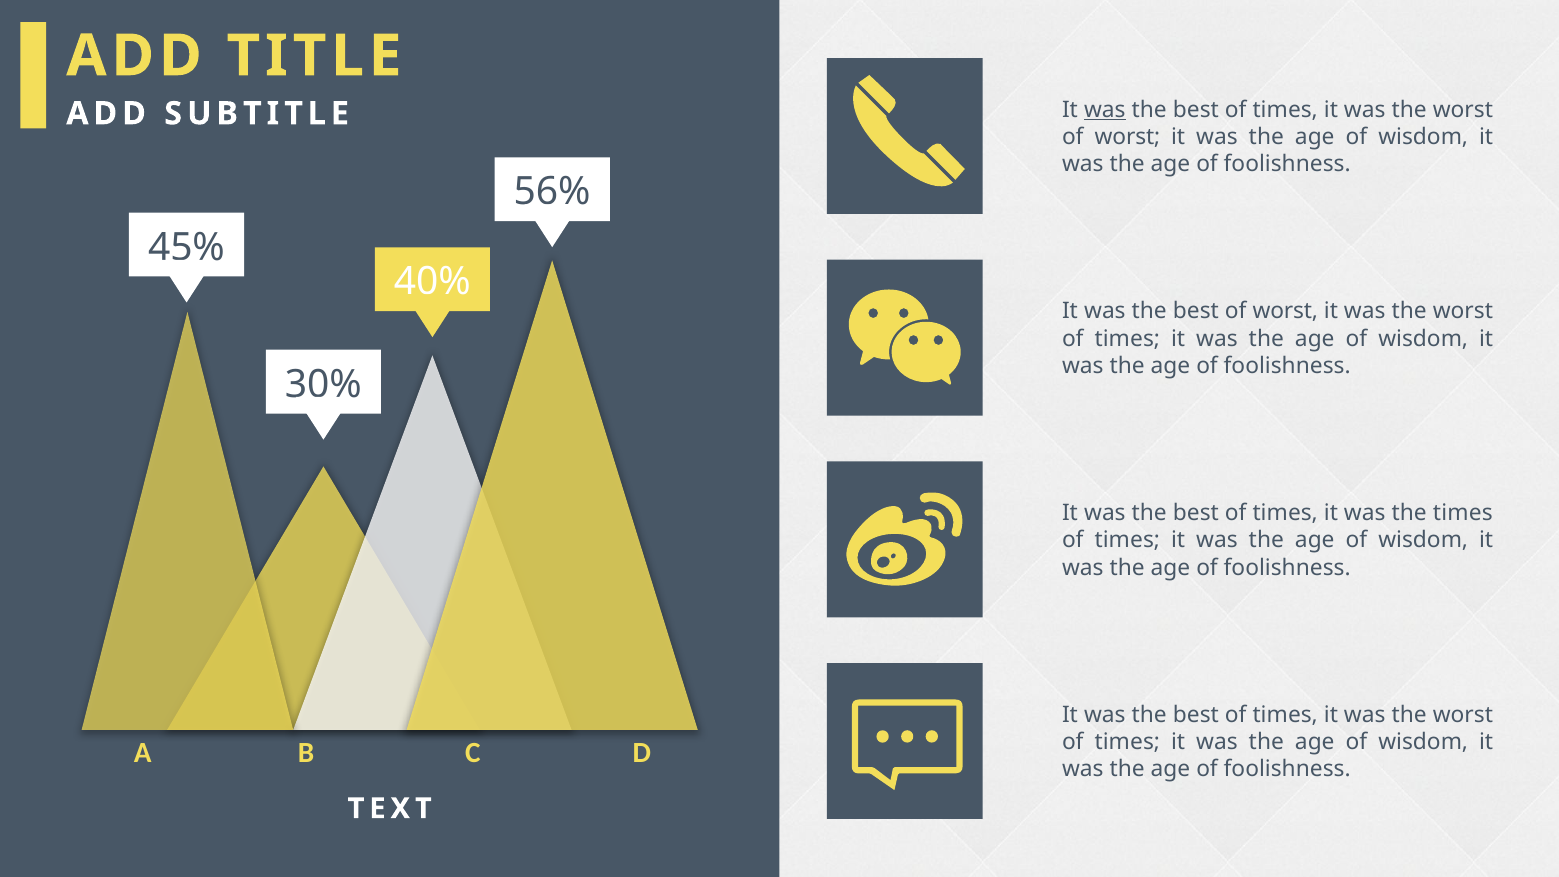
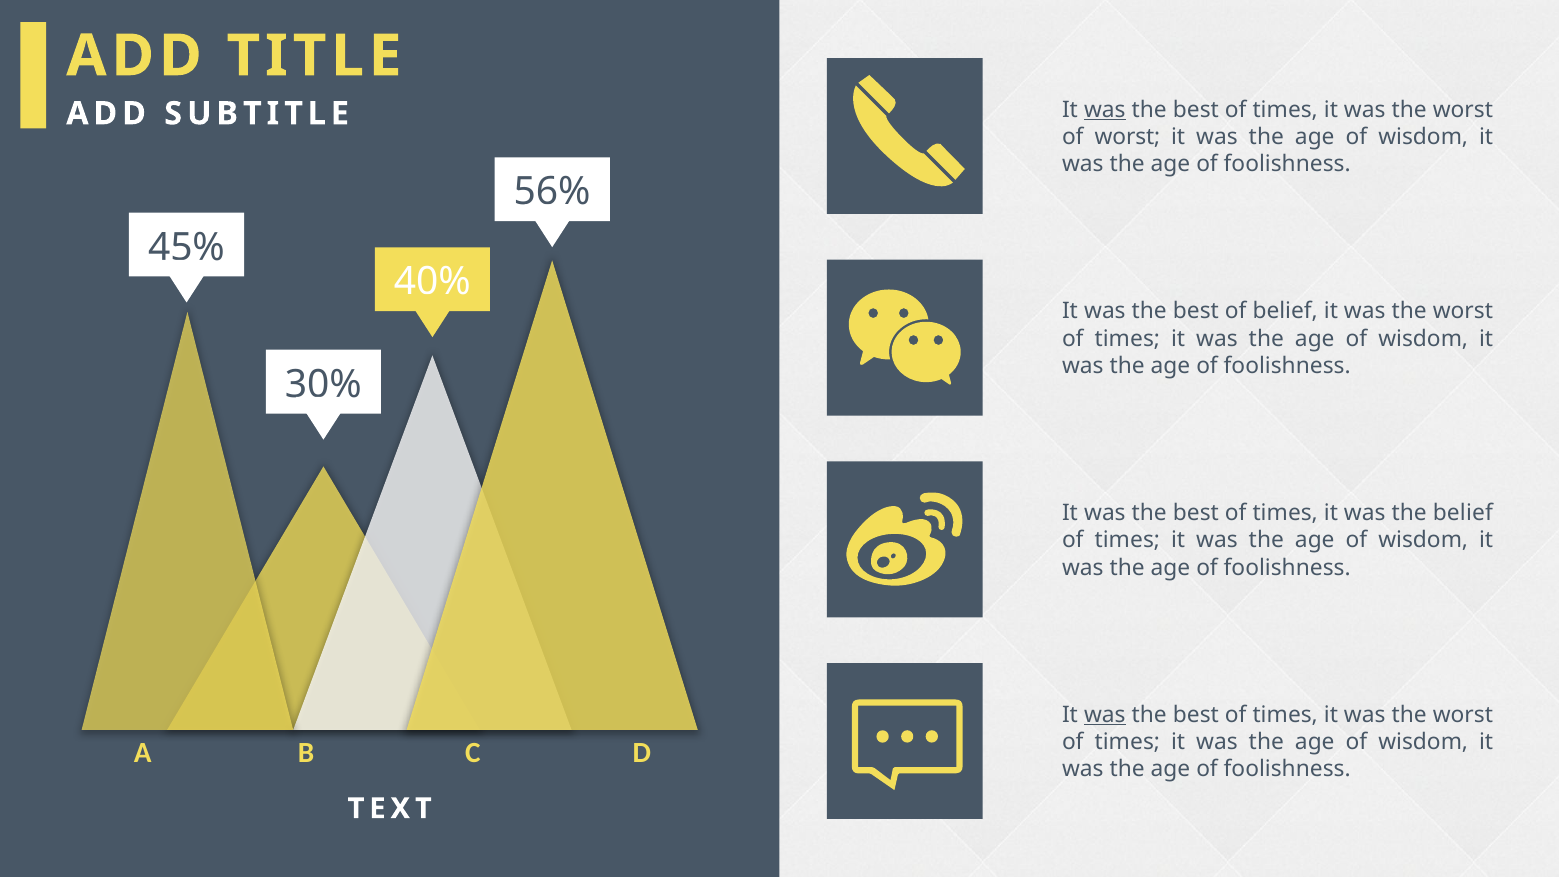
best of worst: worst -> belief
the times: times -> belief
was at (1105, 715) underline: none -> present
